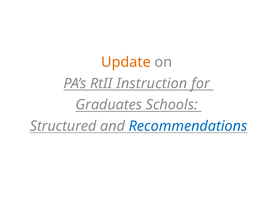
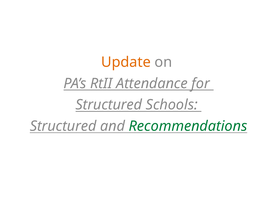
Instruction: Instruction -> Attendance
Graduates at (109, 105): Graduates -> Structured
Recommendations colour: blue -> green
